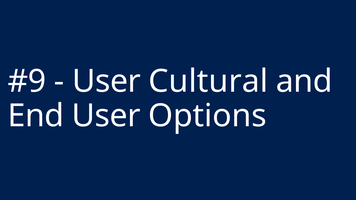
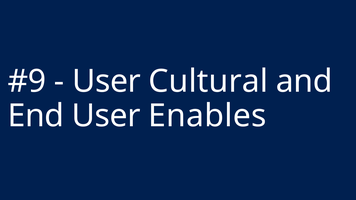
Options: Options -> Enables
